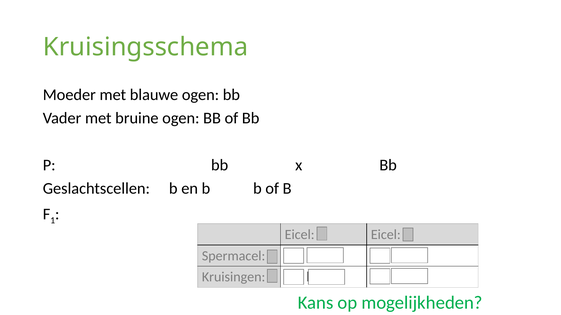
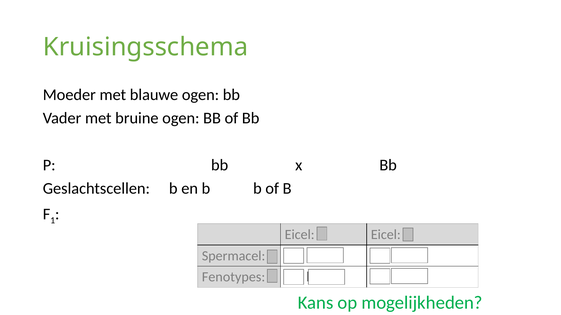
Kruisingen: Kruisingen -> Fenotypes
